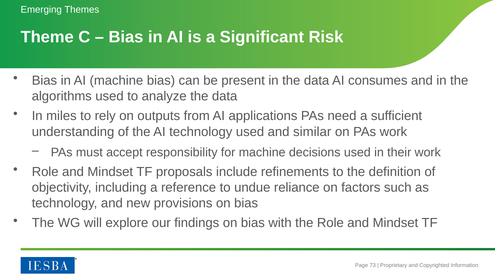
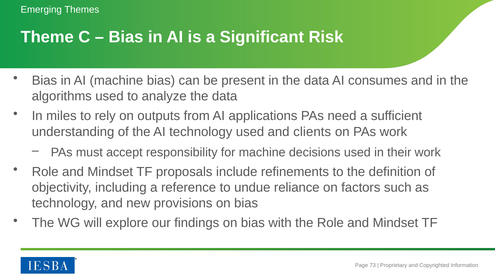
similar: similar -> clients
